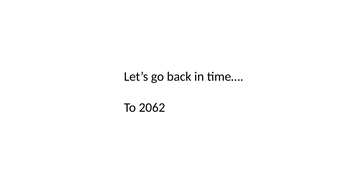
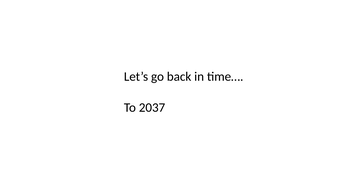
2062: 2062 -> 2037
